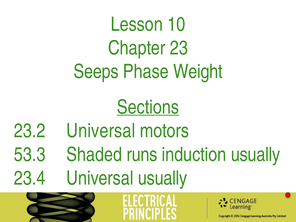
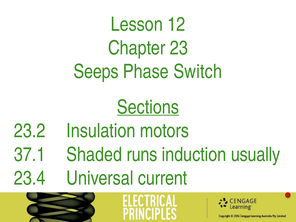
10: 10 -> 12
Weight: Weight -> Switch
23.2 Universal: Universal -> Insulation
53.3: 53.3 -> 37.1
Universal usually: usually -> current
